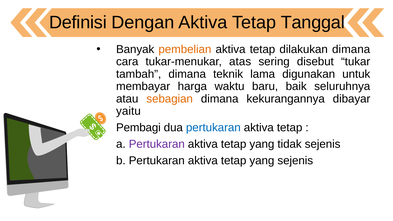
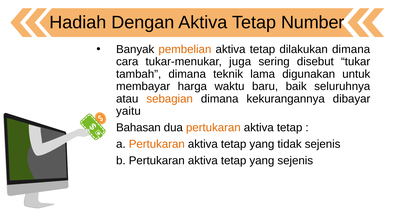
Definisi: Definisi -> Hadiah
Tanggal: Tanggal -> Number
atas: atas -> juga
Pembagi: Pembagi -> Bahasan
pertukaran at (213, 128) colour: blue -> orange
Pertukaran at (157, 144) colour: purple -> orange
